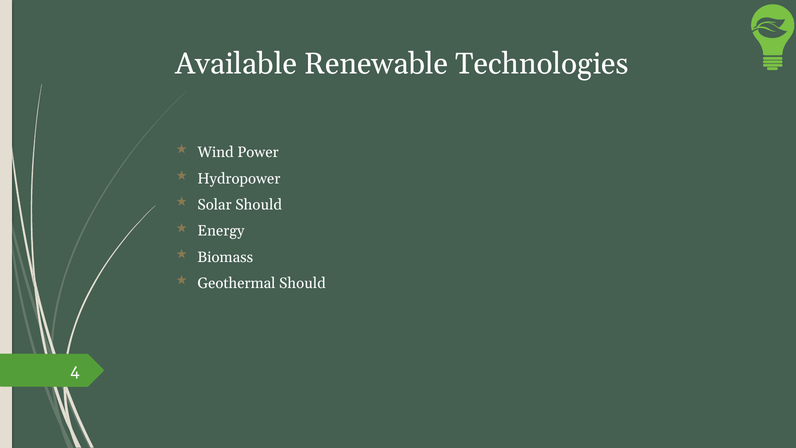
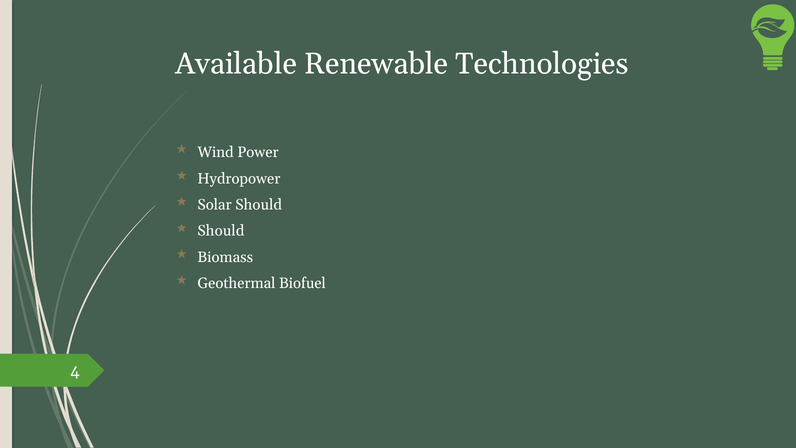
Energy at (221, 231): Energy -> Should
Geothermal Should: Should -> Biofuel
